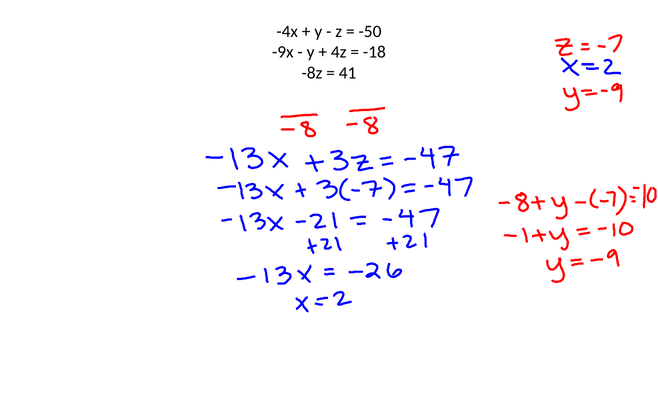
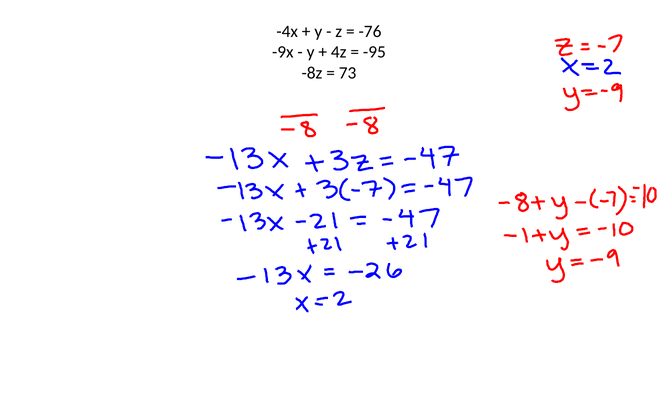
-50: -50 -> -76
-18: -18 -> -95
41: 41 -> 73
